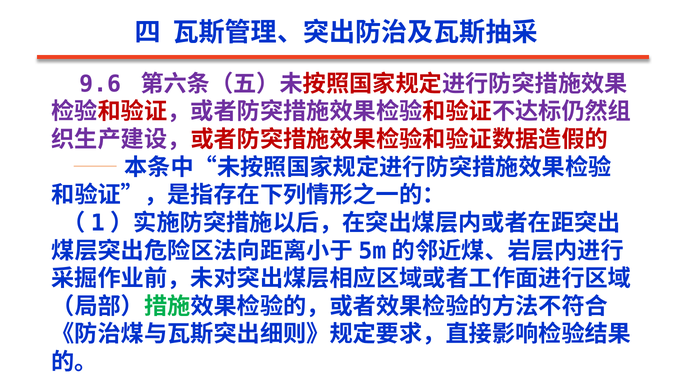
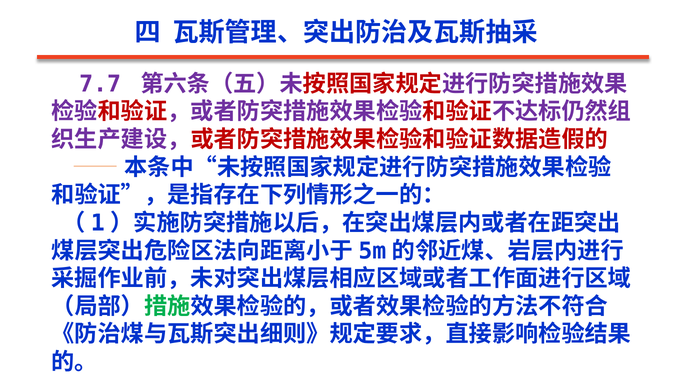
9.6: 9.6 -> 7.7
